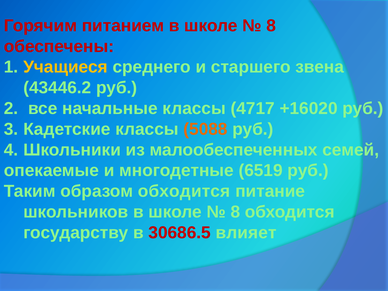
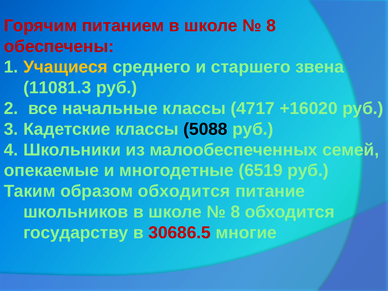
43446.2: 43446.2 -> 11081.3
5088 colour: orange -> black
влияет: влияет -> многие
